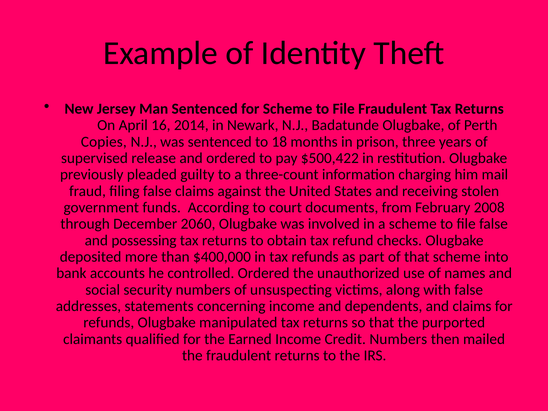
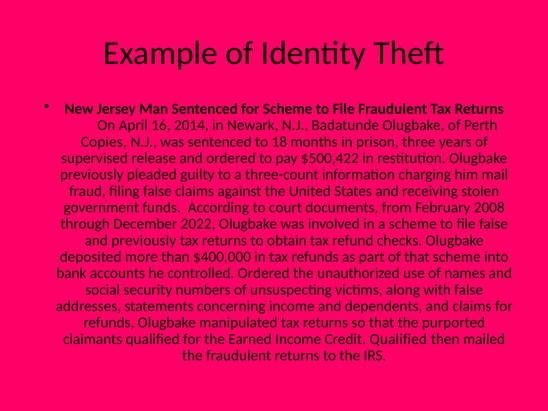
2060: 2060 -> 2022
and possessing: possessing -> previously
Credit Numbers: Numbers -> Qualified
